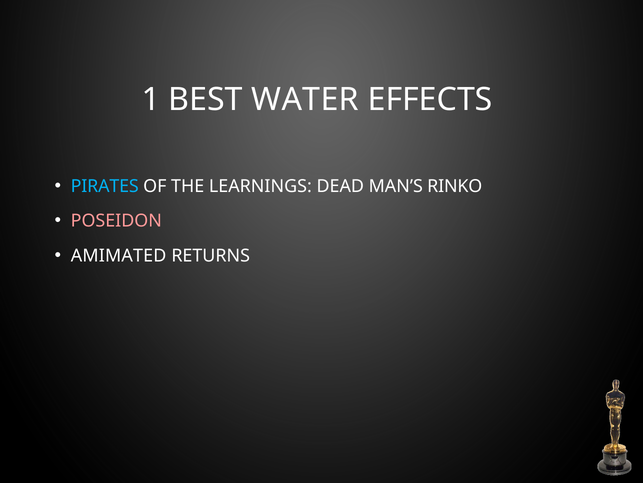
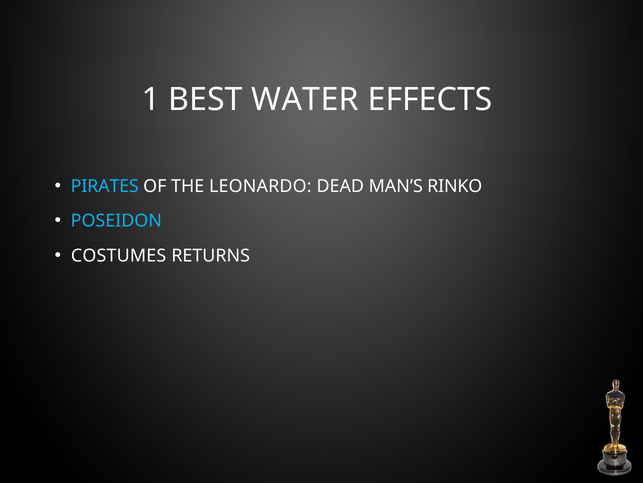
LEARNINGS: LEARNINGS -> LEONARDO
POSEIDON colour: pink -> light blue
AMIMATED: AMIMATED -> COSTUMES
